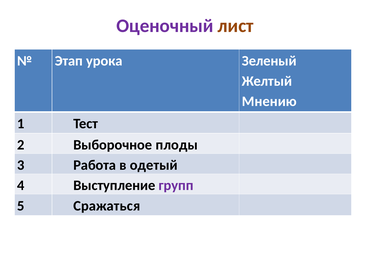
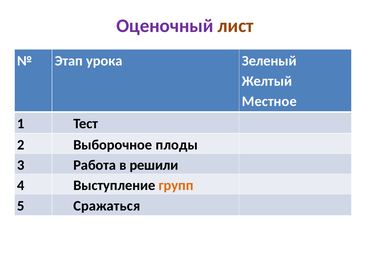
Мнению: Мнению -> Местное
одетый: одетый -> решили
групп colour: purple -> orange
